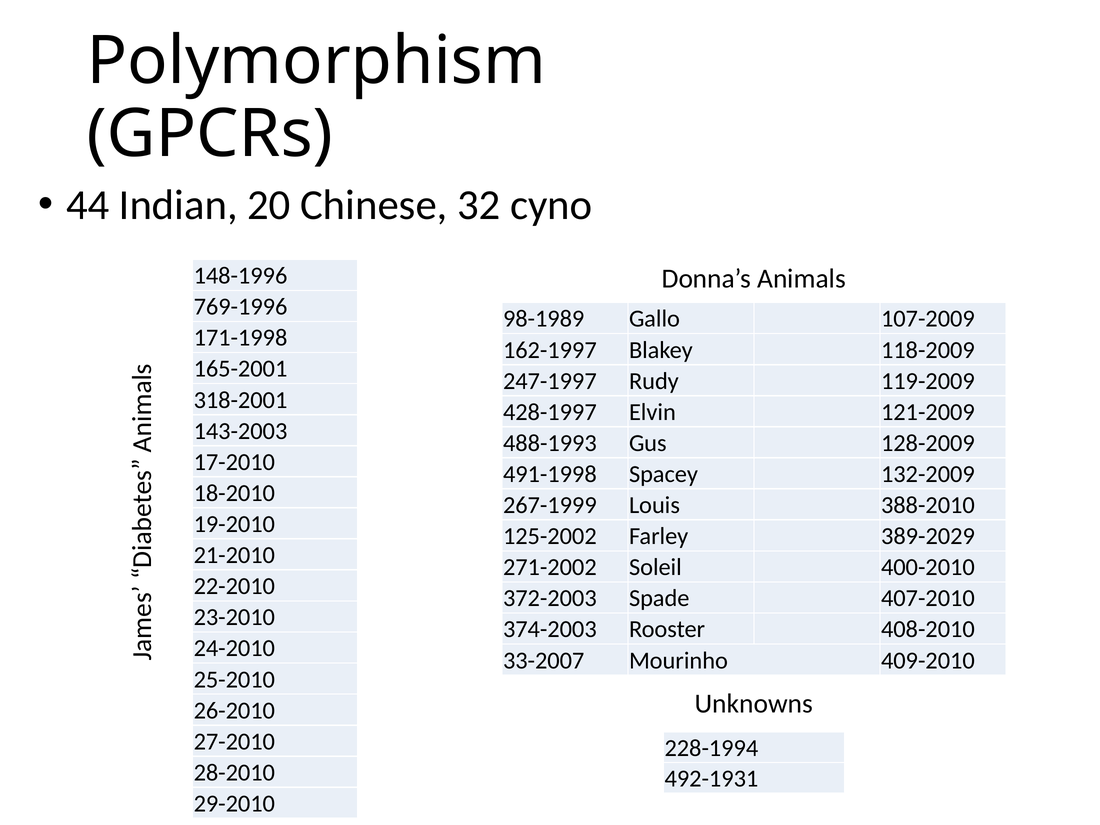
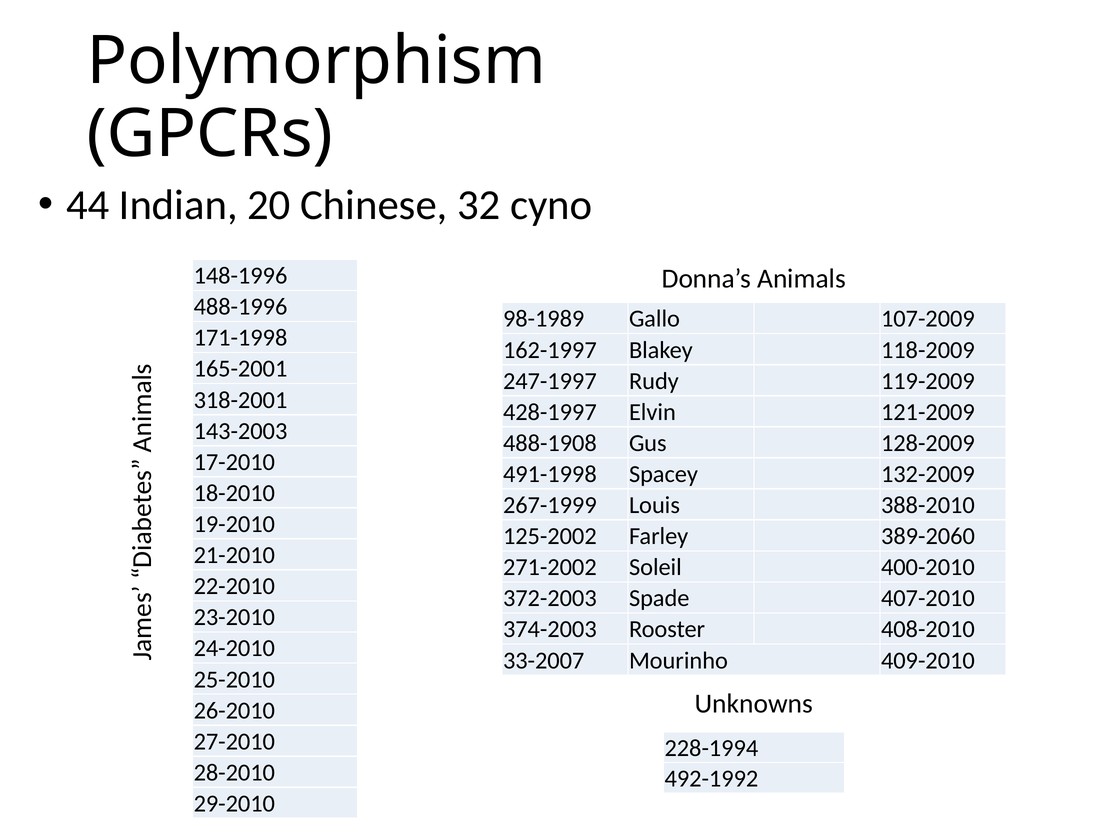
769-1996: 769-1996 -> 488-1996
488-1993: 488-1993 -> 488-1908
389-2029: 389-2029 -> 389-2060
492-1931: 492-1931 -> 492-1992
